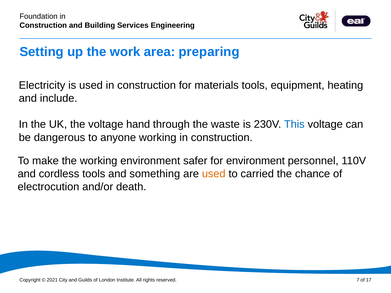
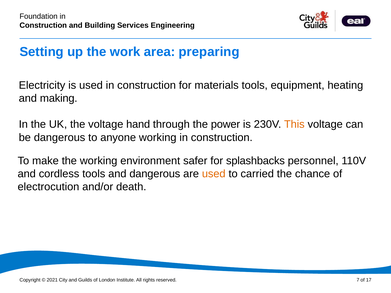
include: include -> making
waste: waste -> power
This colour: blue -> orange
for environment: environment -> splashbacks
and something: something -> dangerous
